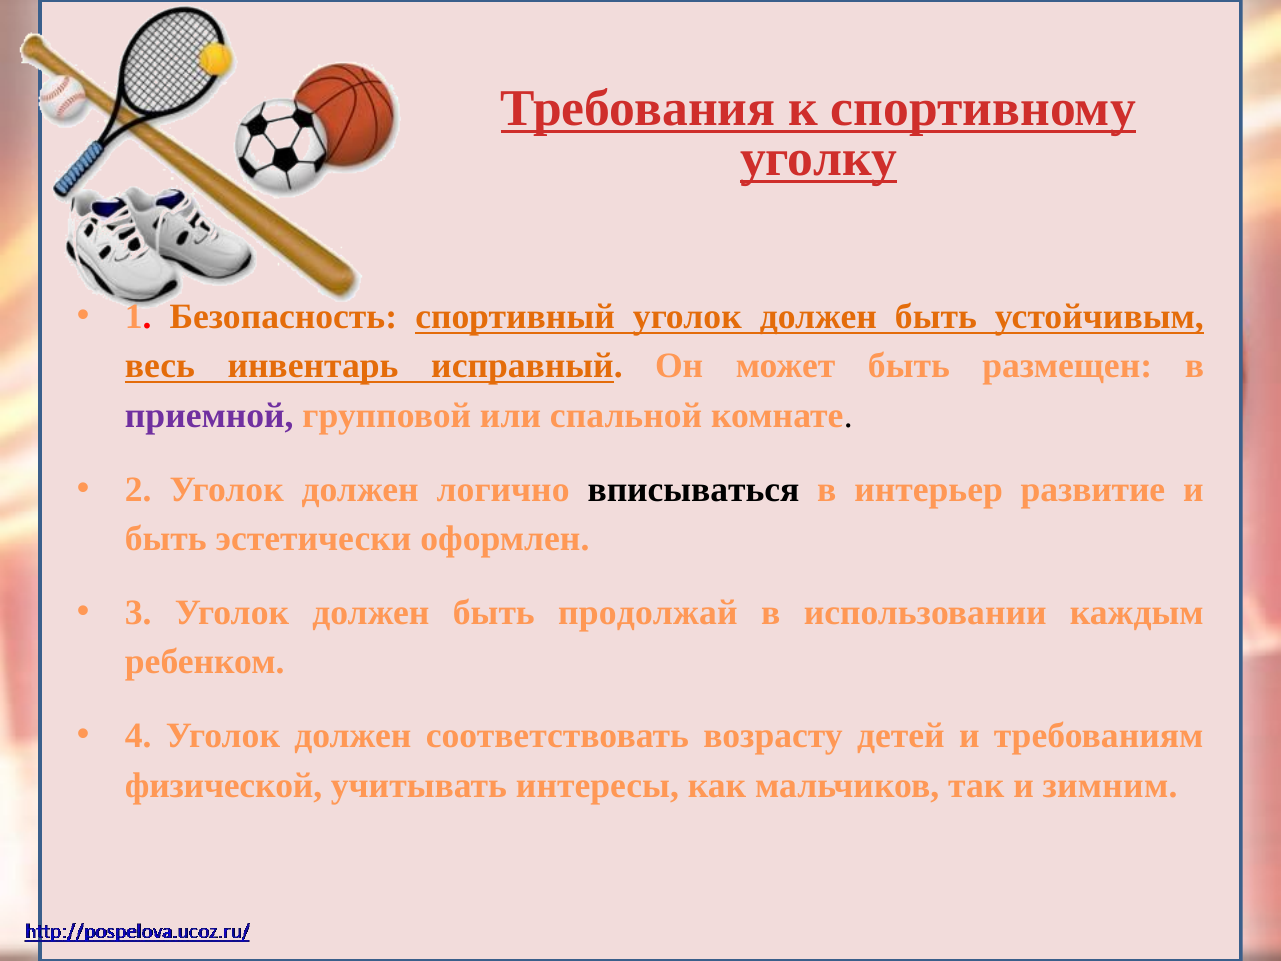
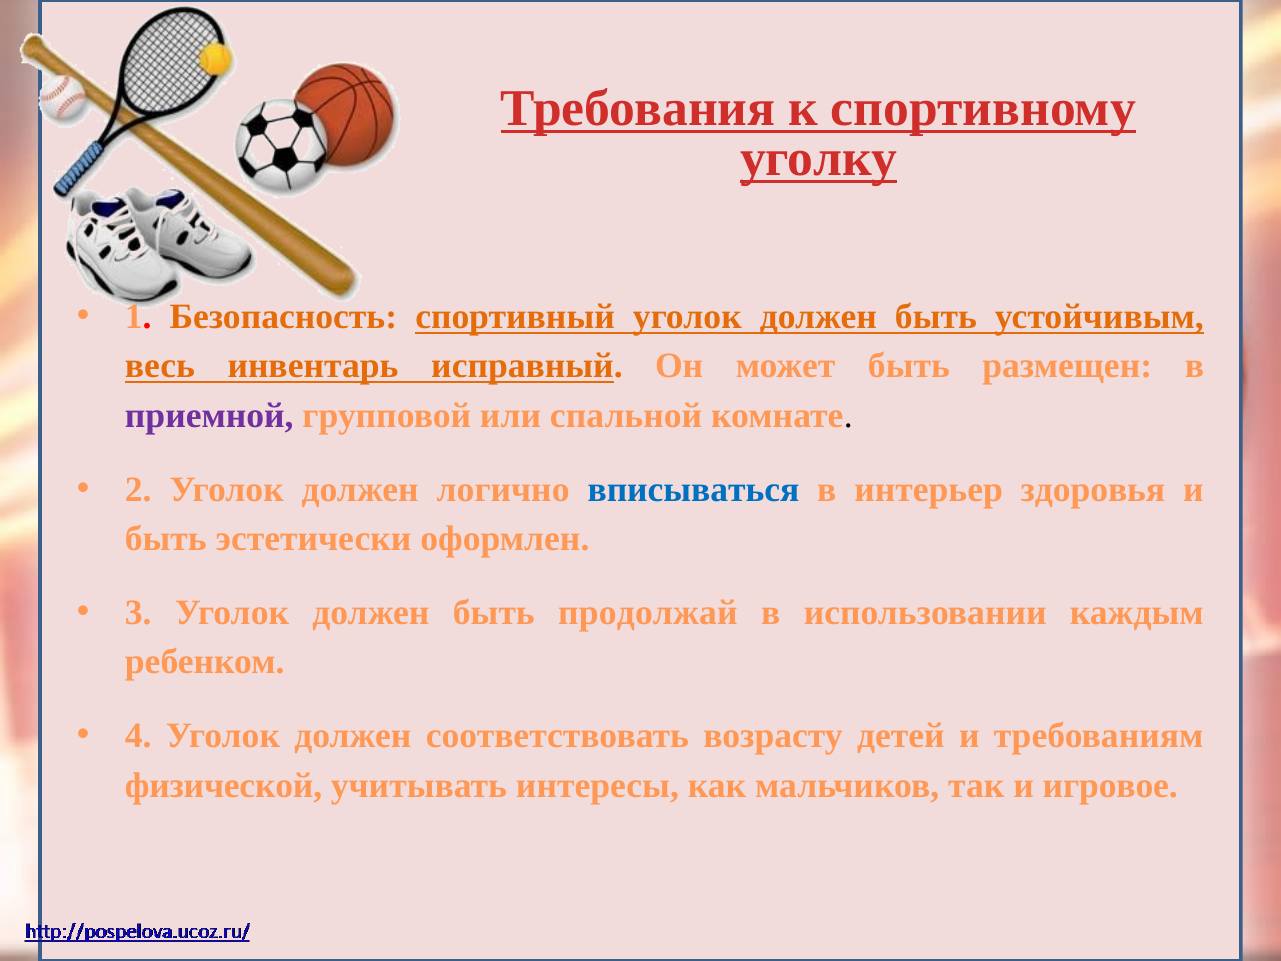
вписываться colour: black -> blue
развитие: развитие -> здоровья
зимним: зимним -> игровое
